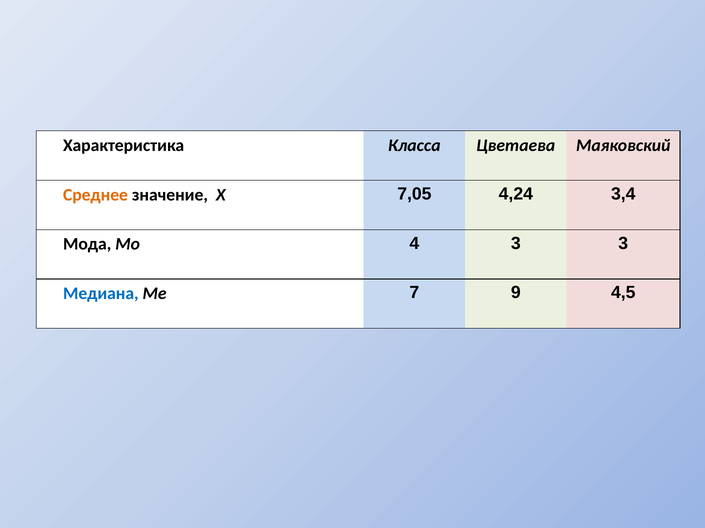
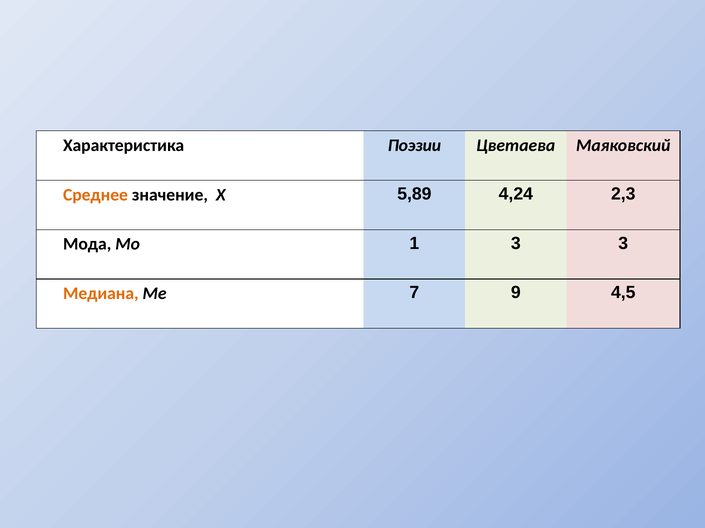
Класса: Класса -> Поэзии
7,05: 7,05 -> 5,89
3,4: 3,4 -> 2,3
4: 4 -> 1
Медиана colour: blue -> orange
